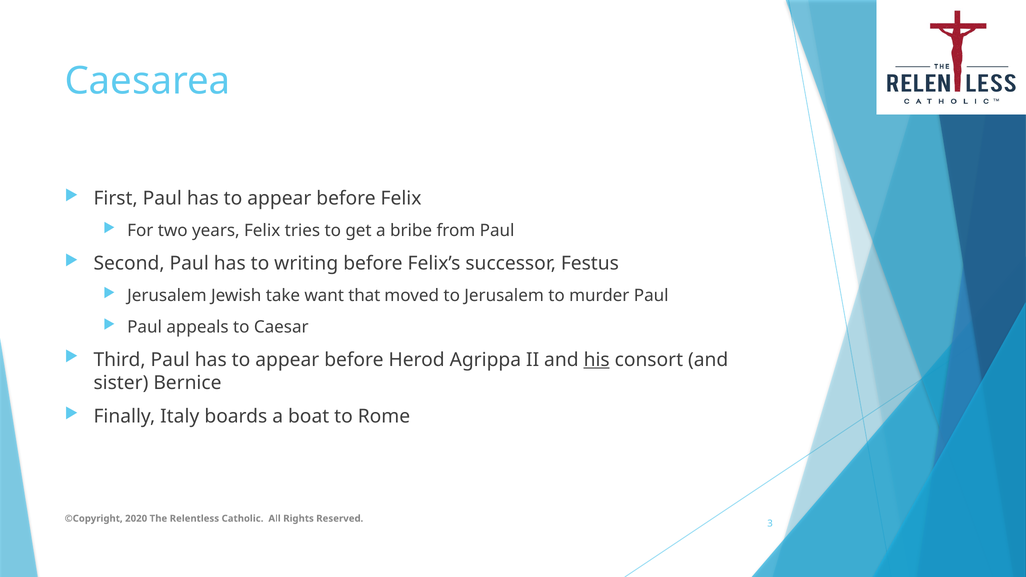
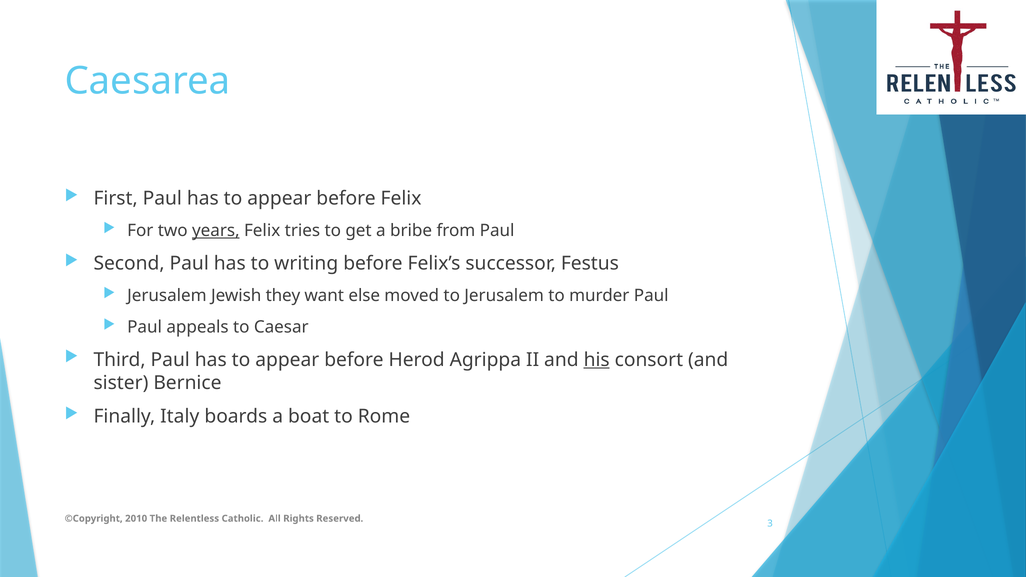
years underline: none -> present
take: take -> they
that: that -> else
2020: 2020 -> 2010
